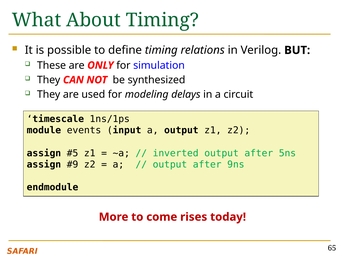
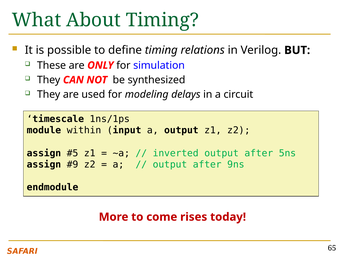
events: events -> within
